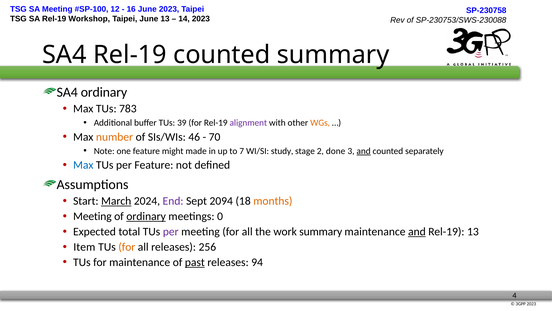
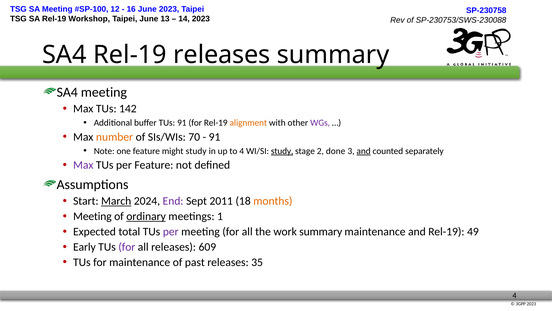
Rel-19 counted: counted -> releases
SA4 ordinary: ordinary -> meeting
783: 783 -> 142
TUs 39: 39 -> 91
alignment colour: purple -> orange
WGs colour: orange -> purple
46: 46 -> 70
70 at (215, 137): 70 -> 91
might made: made -> study
to 7: 7 -> 4
study at (282, 151) underline: none -> present
Max at (83, 165) colour: blue -> purple
2094: 2094 -> 2011
0: 0 -> 1
and at (417, 231) underline: present -> none
Rel-19 13: 13 -> 49
Item: Item -> Early
for at (127, 247) colour: orange -> purple
256: 256 -> 609
past underline: present -> none
94: 94 -> 35
